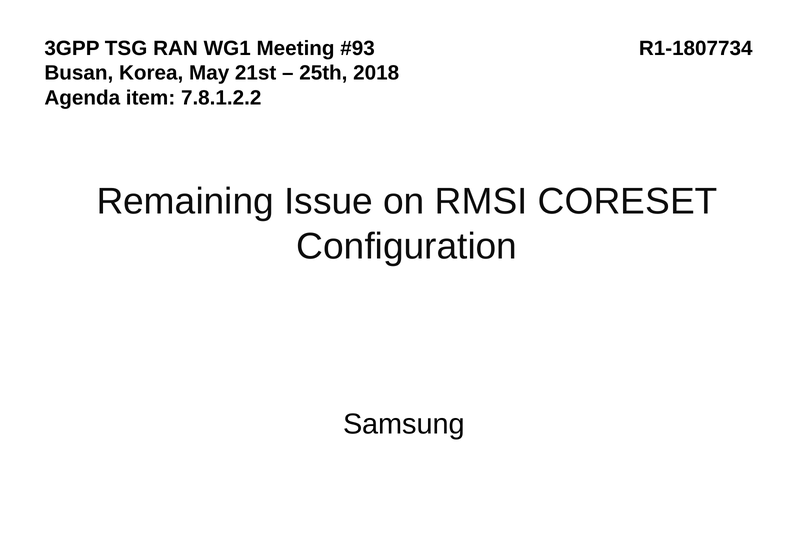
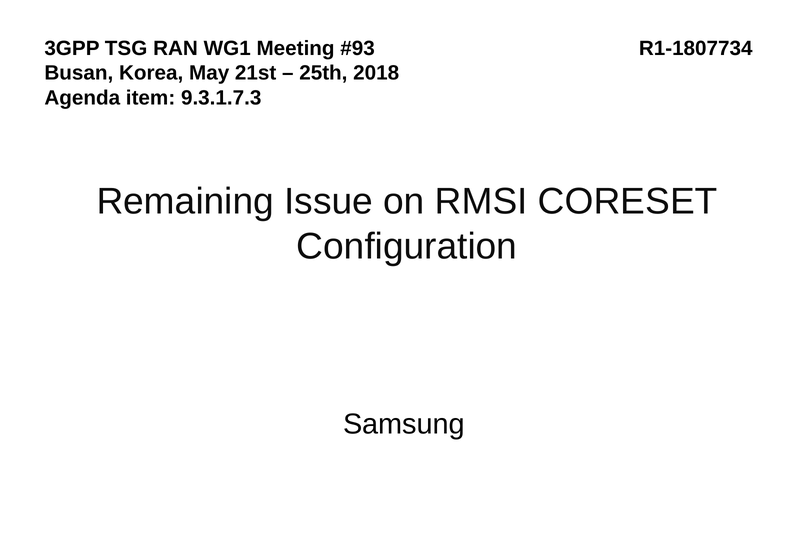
7.8.1.2.2: 7.8.1.2.2 -> 9.3.1.7.3
